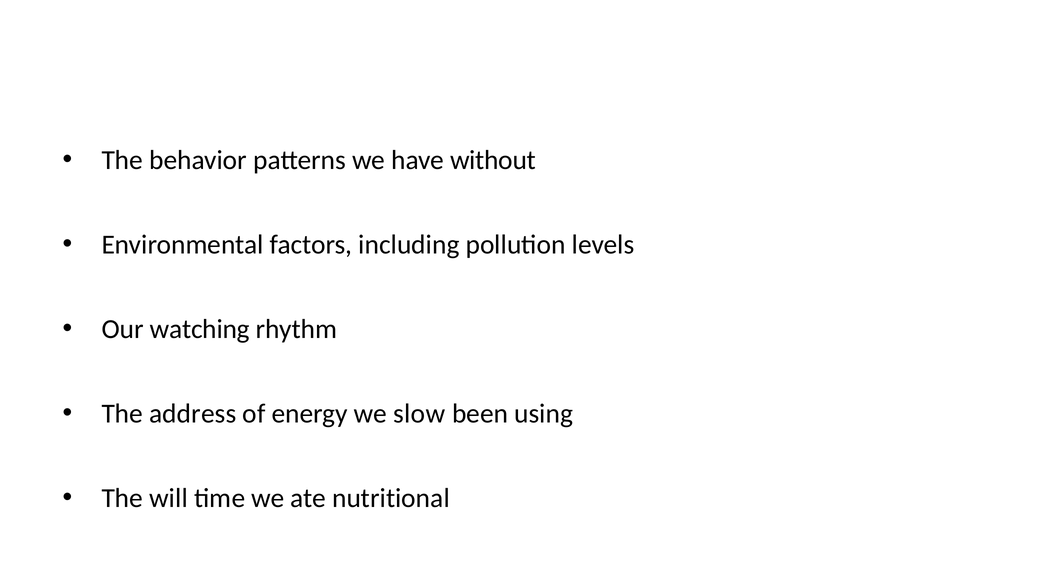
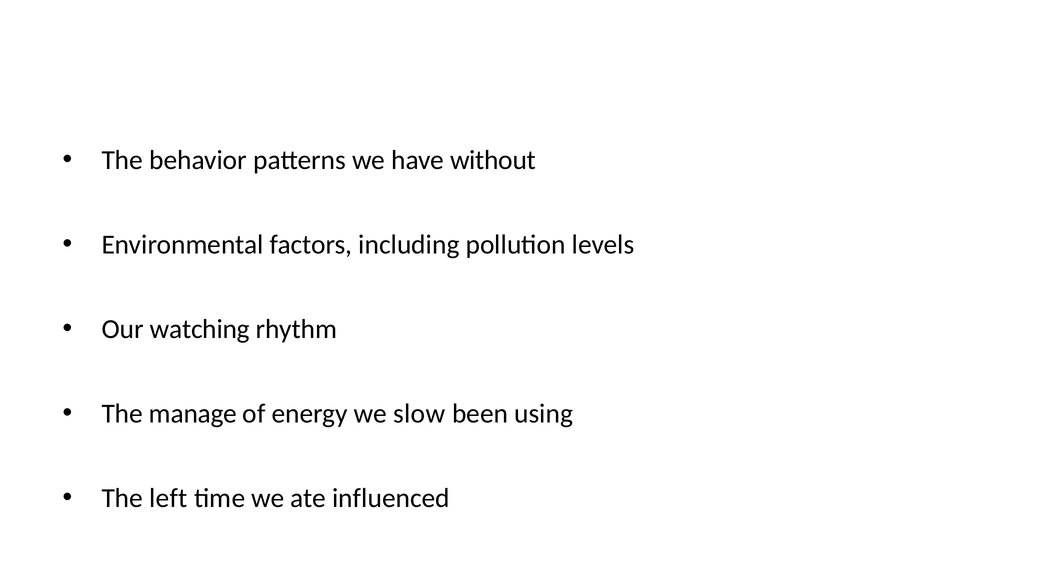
address: address -> manage
will: will -> left
nutritional: nutritional -> influenced
